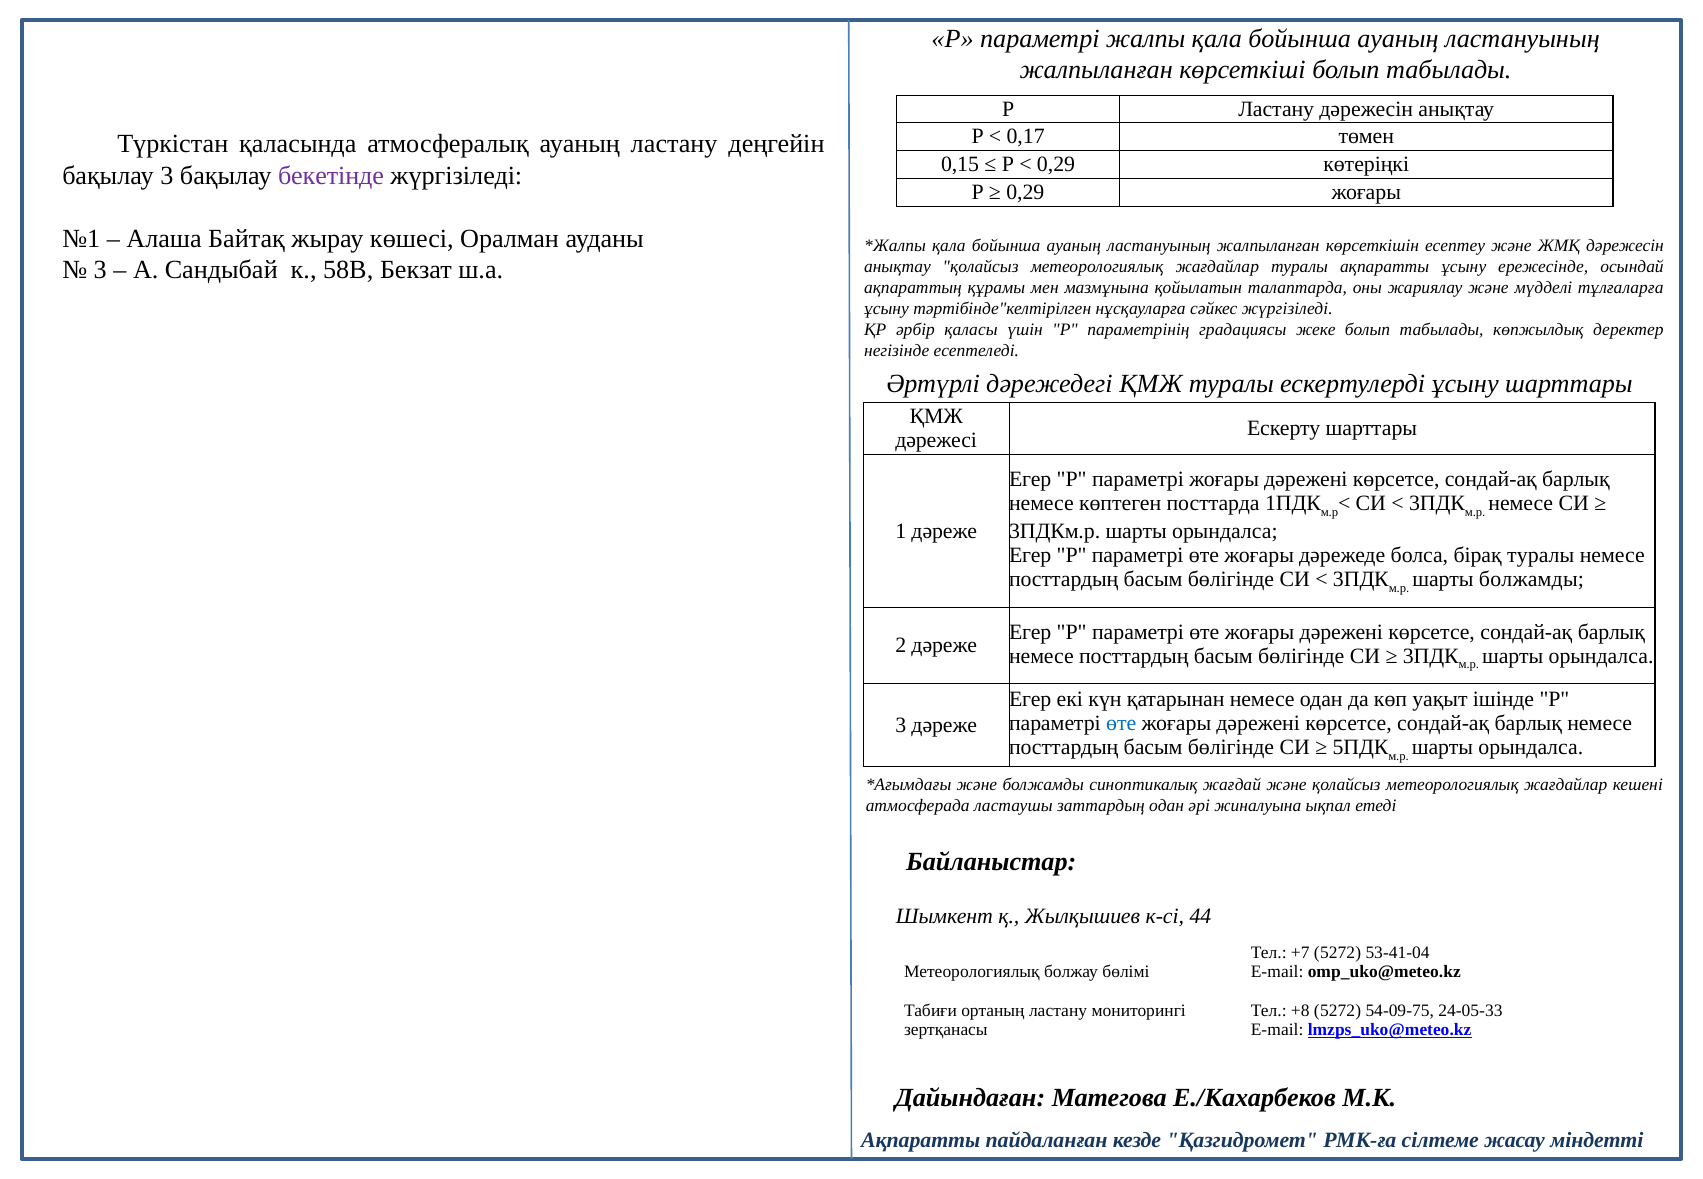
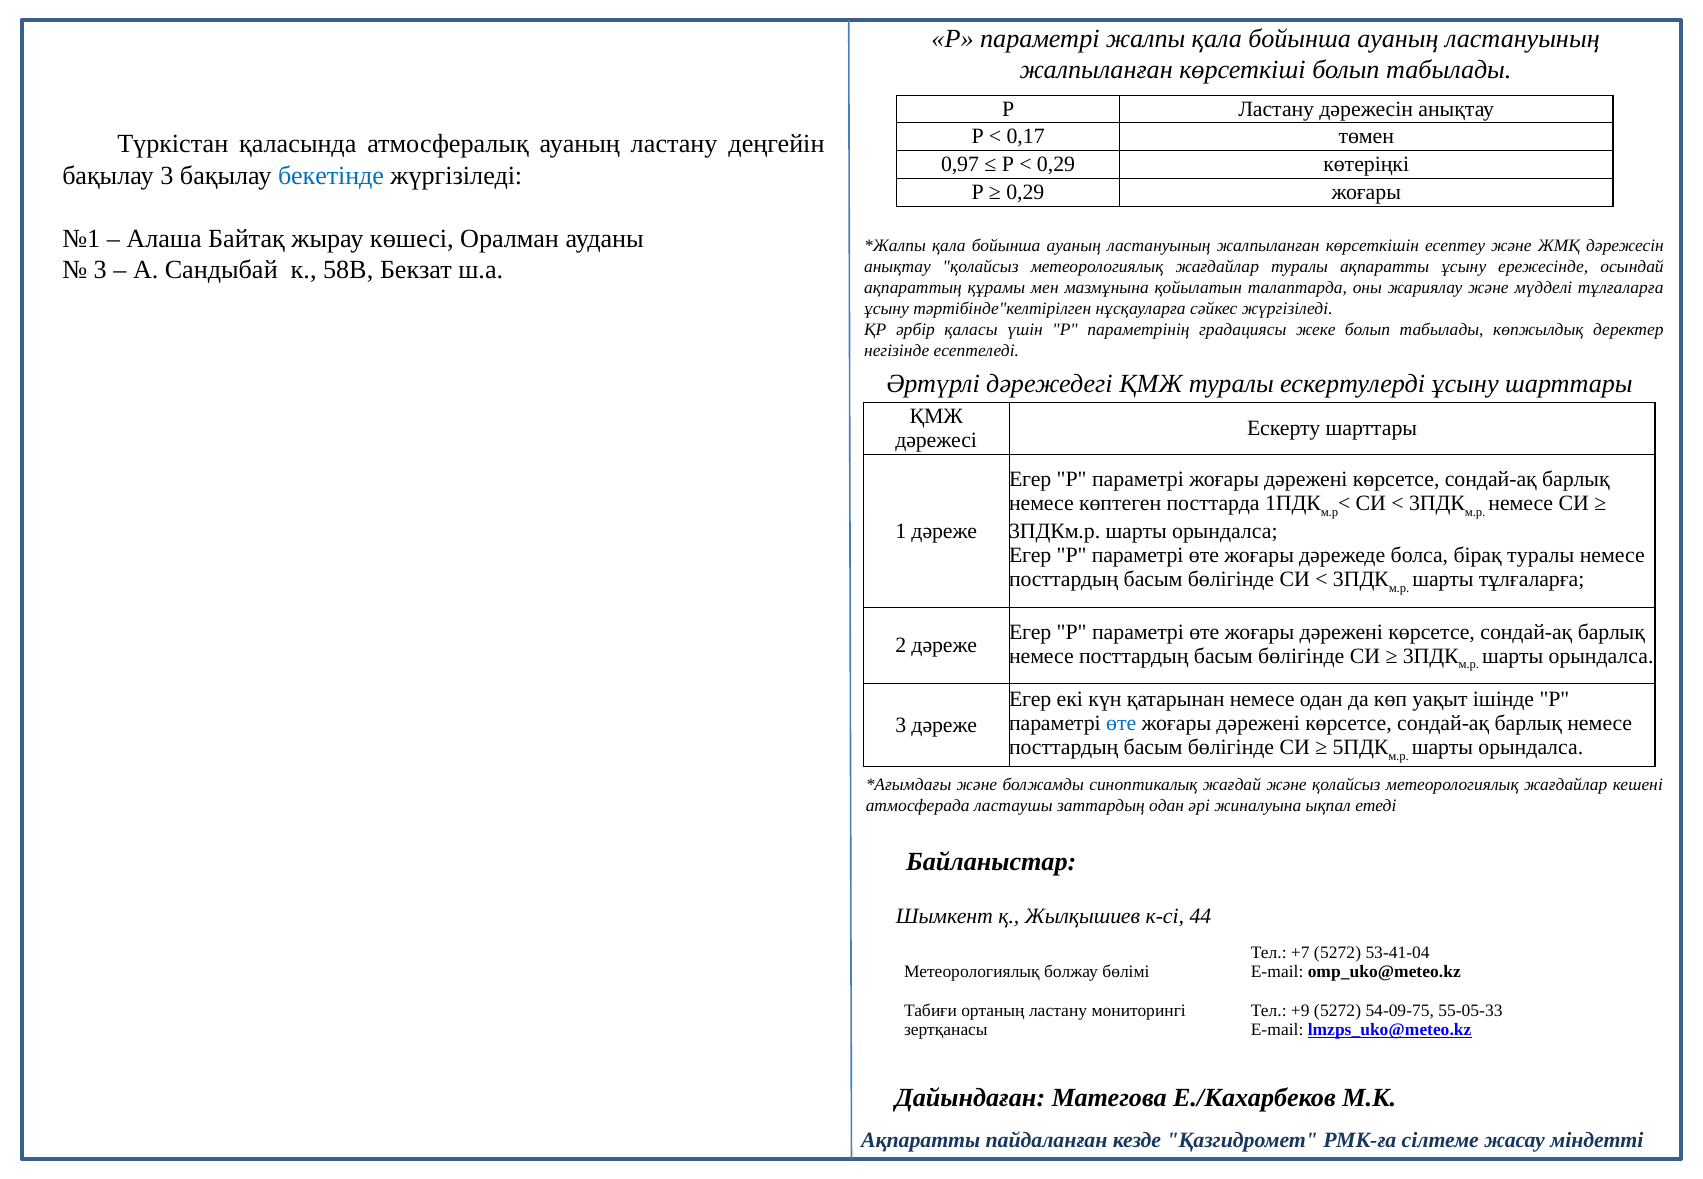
0,15: 0,15 -> 0,97
бекетінде colour: purple -> blue
шарты болжамды: болжамды -> тұлғаларға
+8: +8 -> +9
24-05-33: 24-05-33 -> 55-05-33
